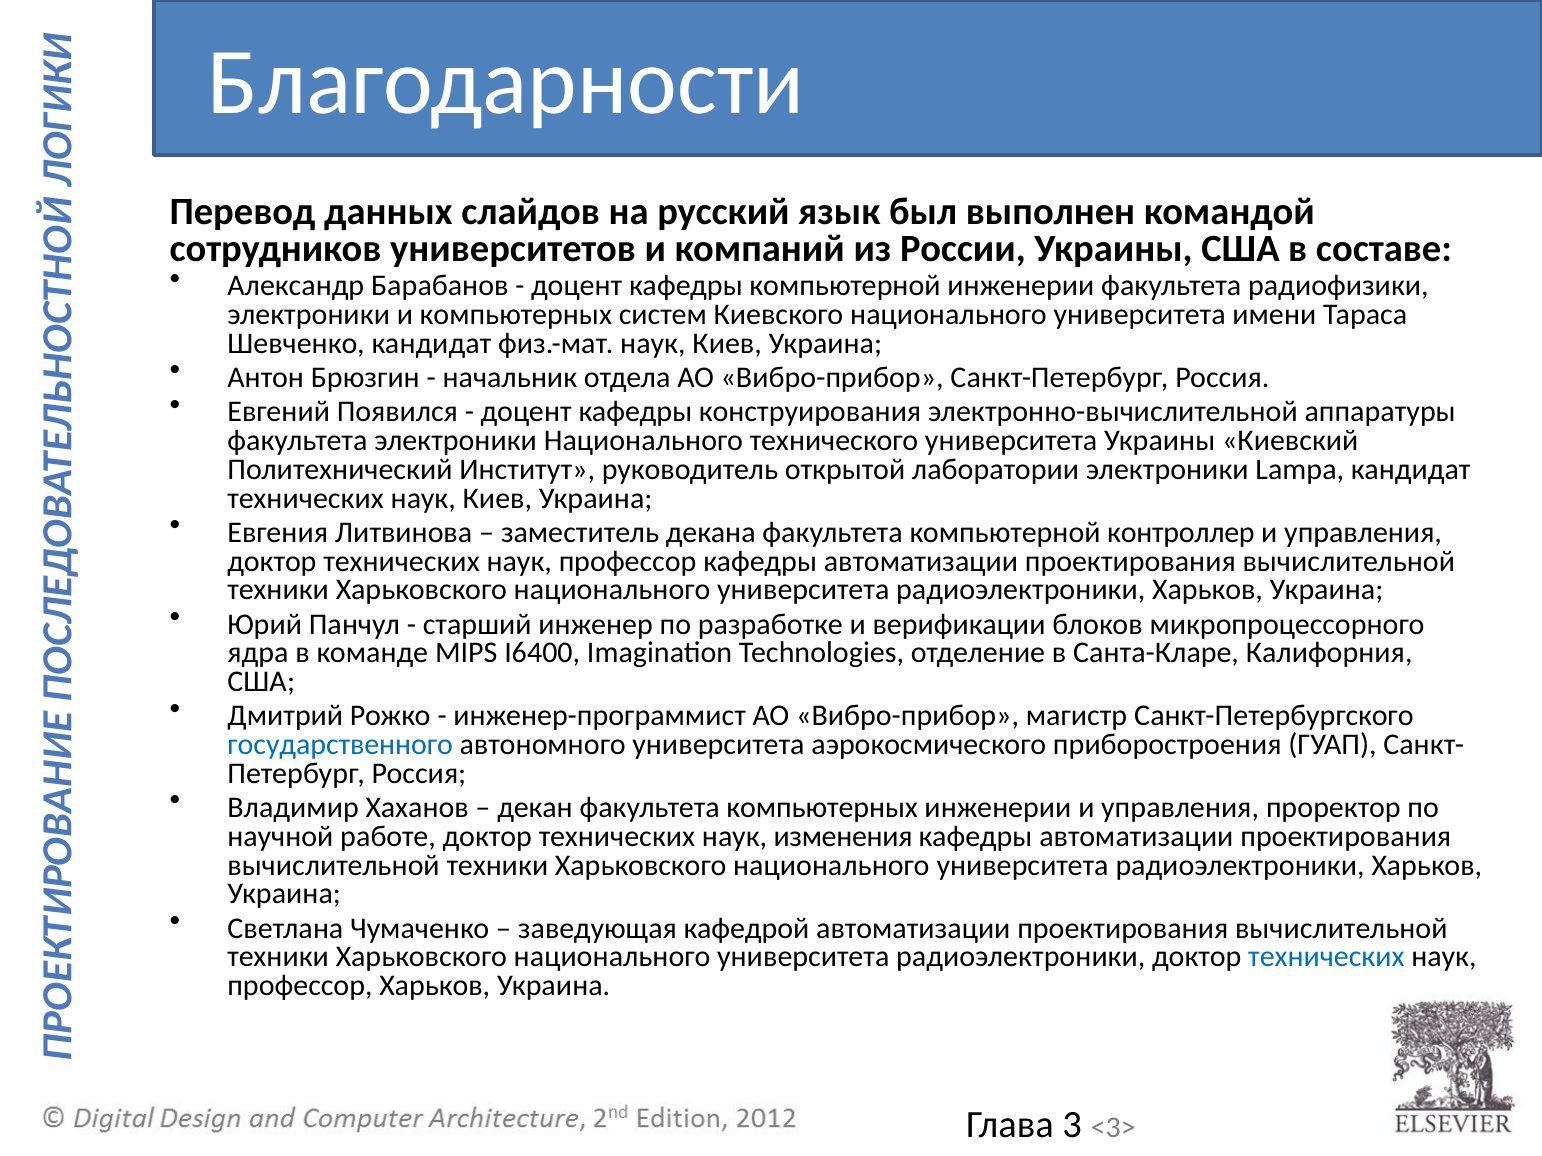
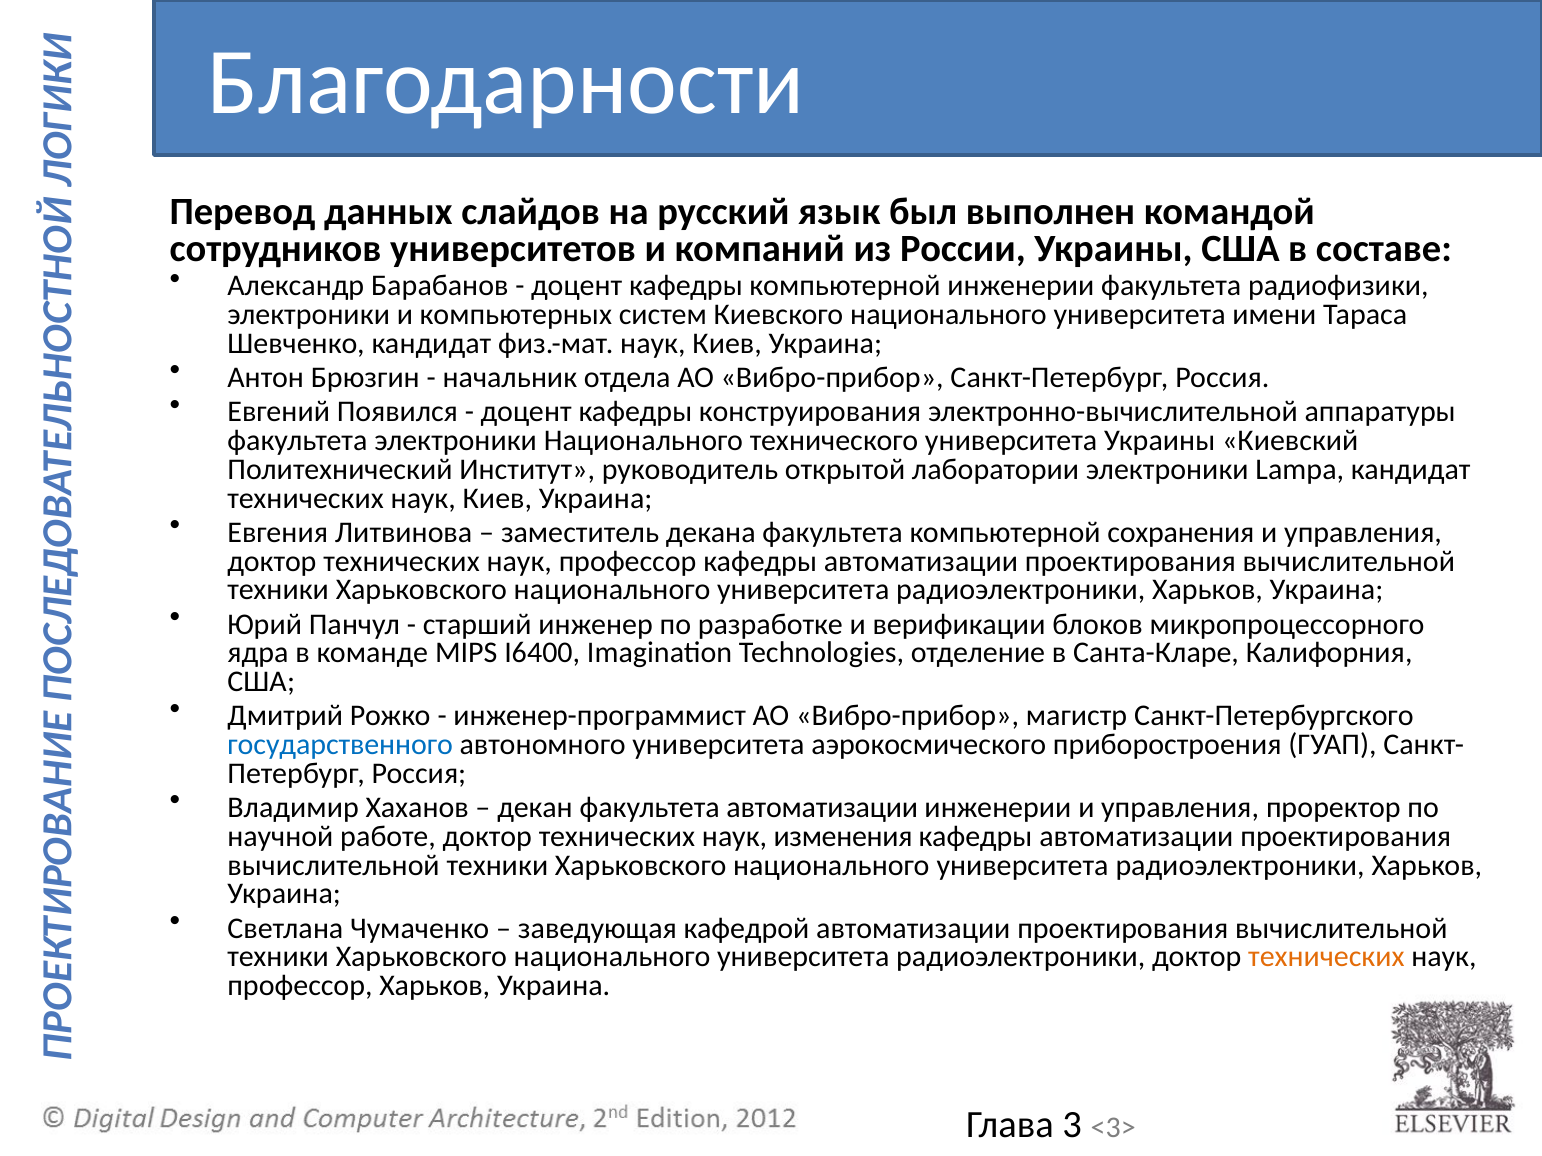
контроллер: контроллер -> сохранения
факультета компьютерных: компьютерных -> автоматизации
технических at (1326, 957) colour: blue -> orange
